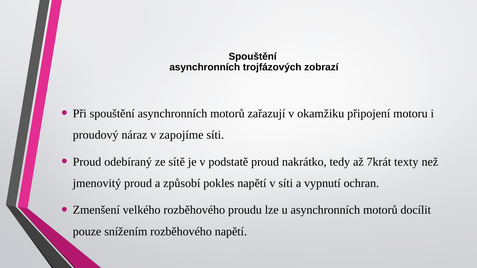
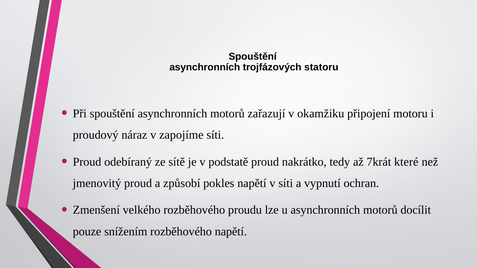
zobrazí: zobrazí -> statoru
texty: texty -> které
